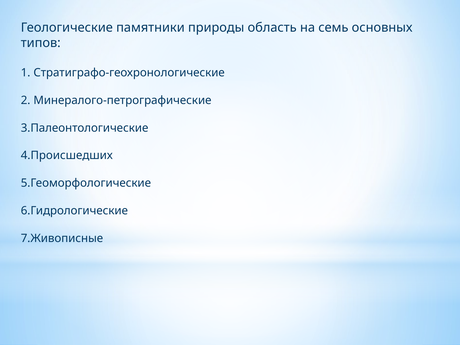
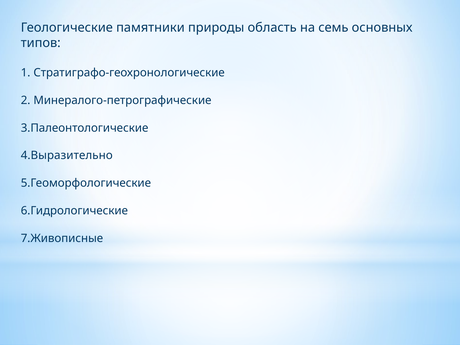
4.Происшедших: 4.Происшедших -> 4.Выразительно
